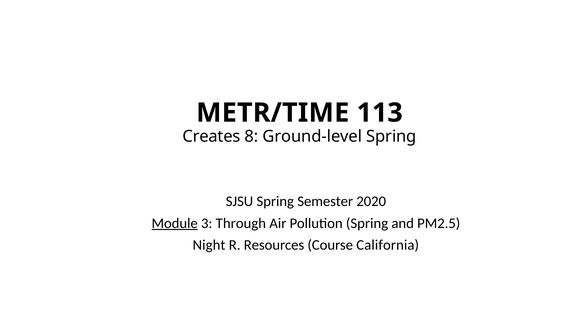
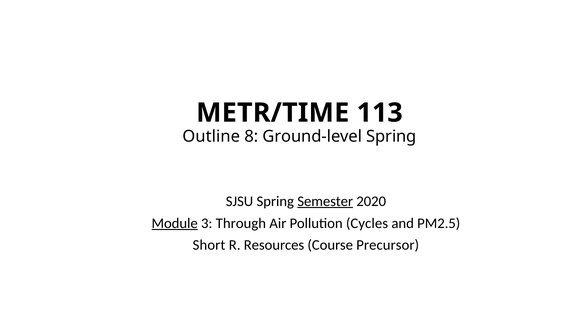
Creates: Creates -> Outline
Semester underline: none -> present
Pollution Spring: Spring -> Cycles
Night: Night -> Short
California: California -> Precursor
